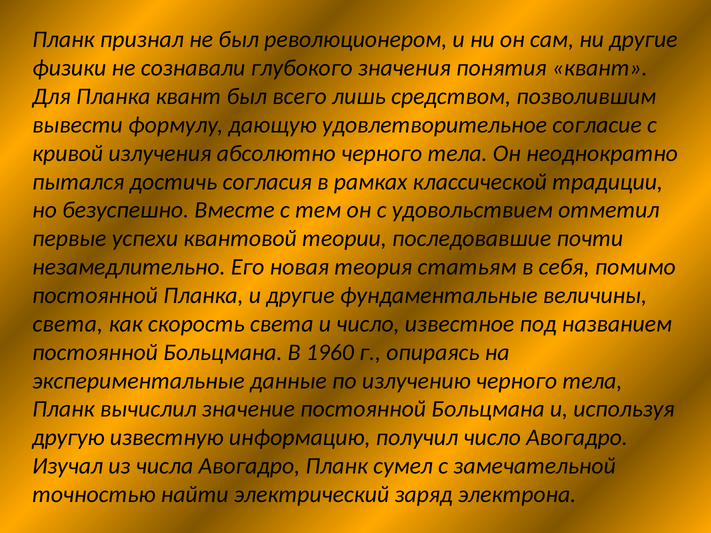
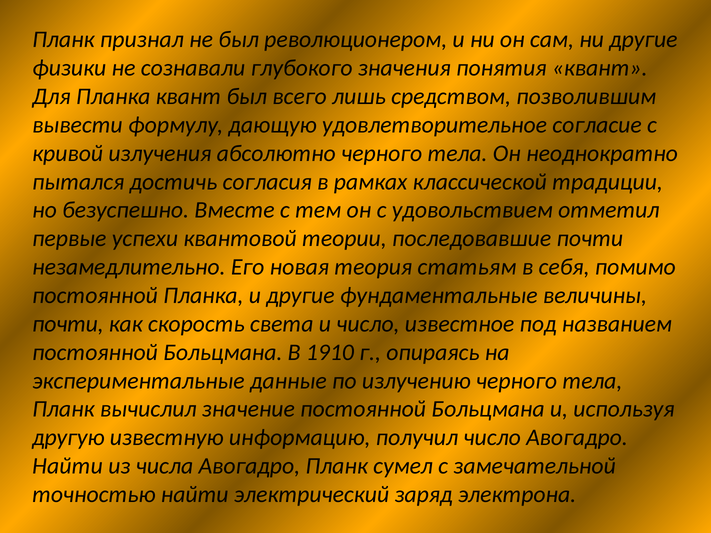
света at (68, 324): света -> почти
1960: 1960 -> 1910
Изучал at (68, 466): Изучал -> Найти
